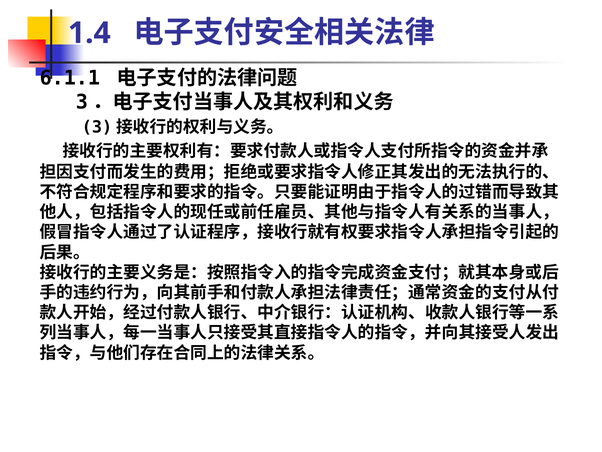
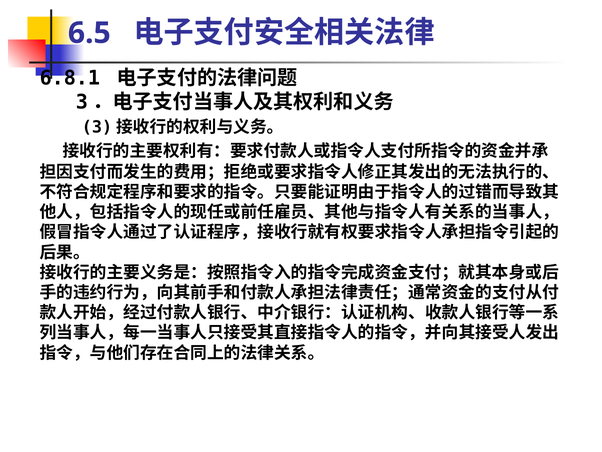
1.4: 1.4 -> 6.5
6.1.1: 6.1.1 -> 6.8.1
